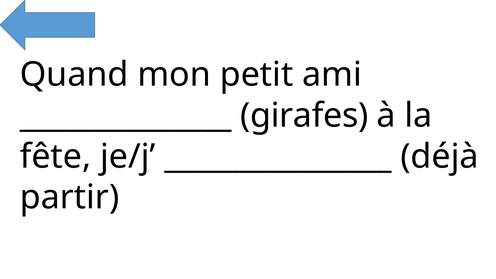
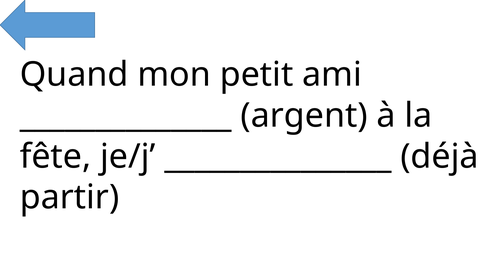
girafes: girafes -> argent
